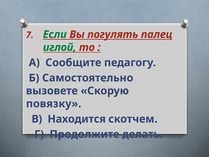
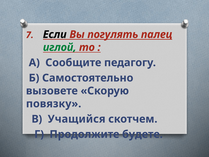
Если colour: green -> black
Находится: Находится -> Учащийся
делать: делать -> будете
